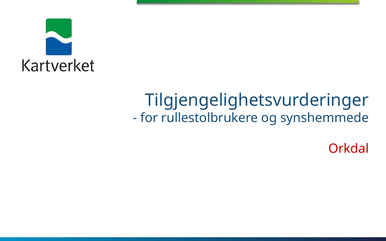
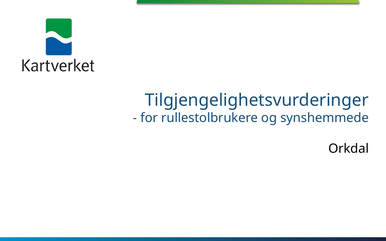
Orkdal colour: red -> black
